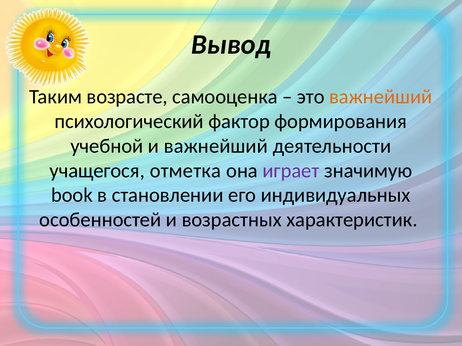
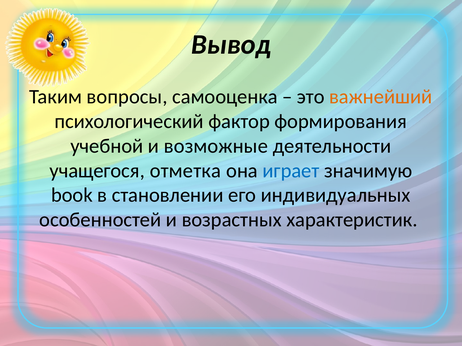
возрасте: возрасте -> вопросы
и важнейший: важнейший -> возможные
играет colour: purple -> blue
